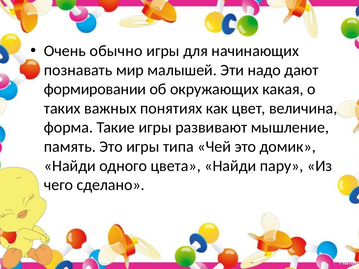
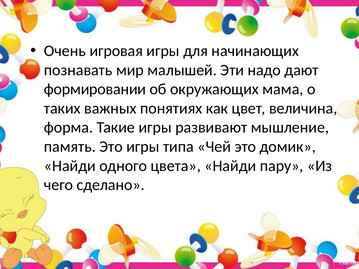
обычно: обычно -> игровая
какая: какая -> мама
